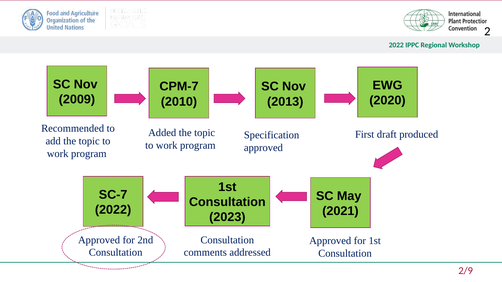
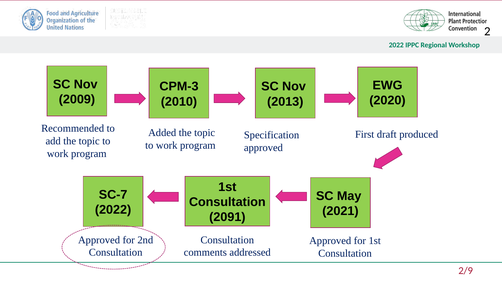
CPM-7: CPM-7 -> CPM-3
2023: 2023 -> 2091
